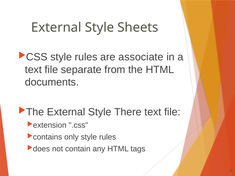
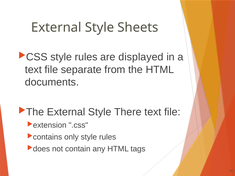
associate: associate -> displayed
